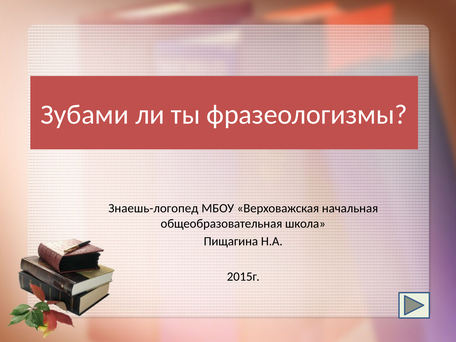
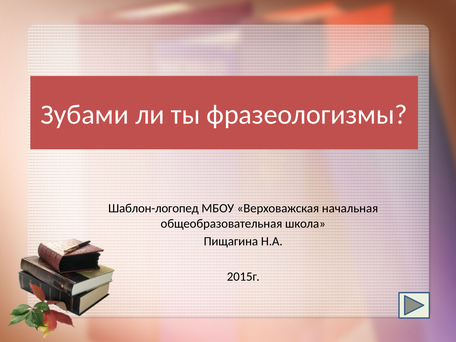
Знаешь-логопед: Знаешь-логопед -> Шаблон-логопед
